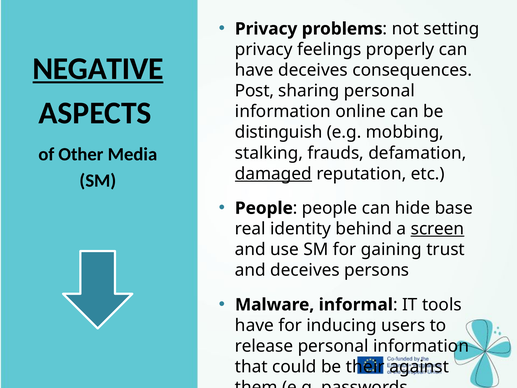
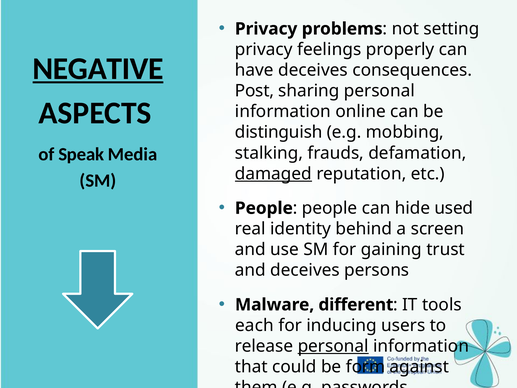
Other: Other -> Speak
base: base -> used
screen underline: present -> none
informal: informal -> different
have at (254, 325): have -> each
personal at (333, 346) underline: none -> present
their: their -> form
